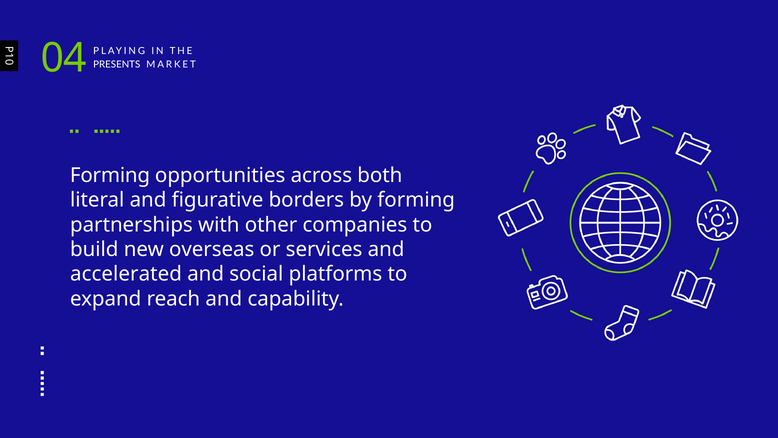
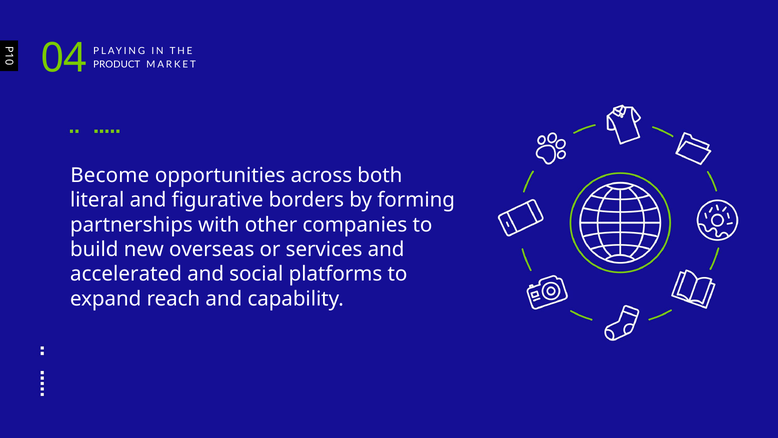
PRESENTS: PRESENTS -> PRODUCT
Forming at (110, 175): Forming -> Become
